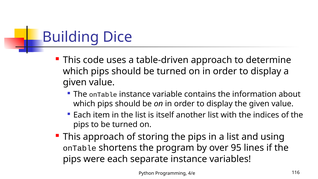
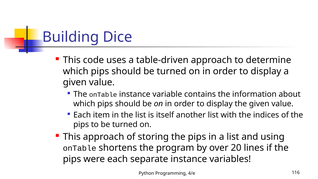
95: 95 -> 20
